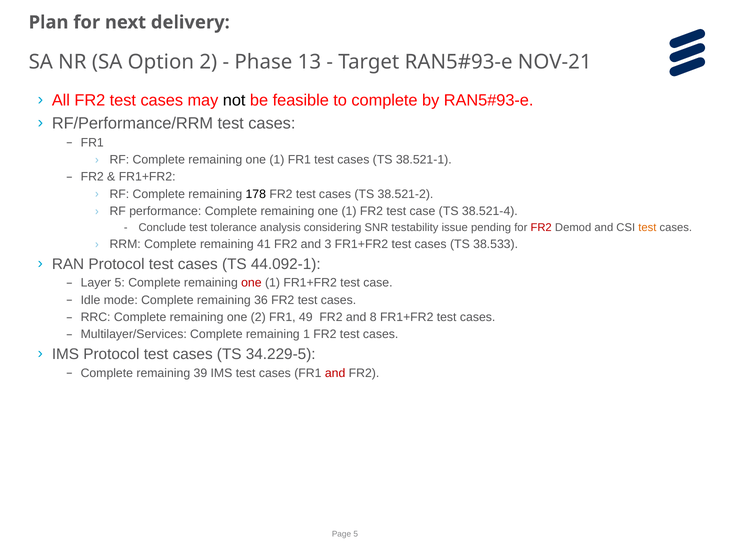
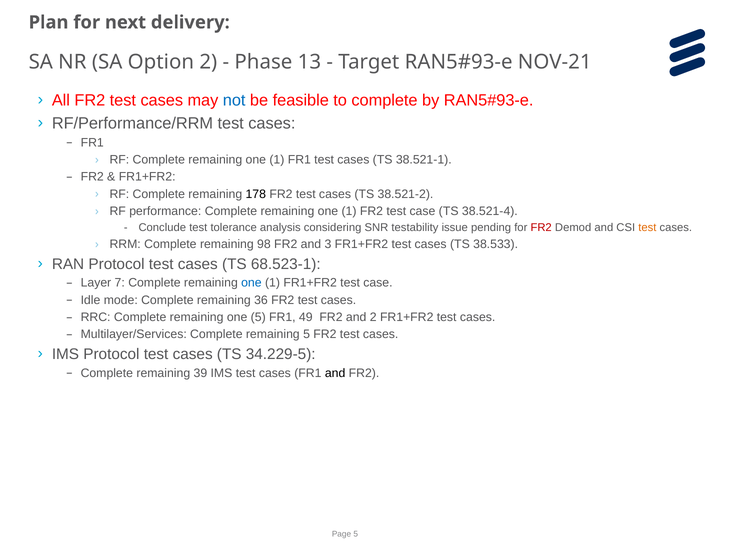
not colour: black -> blue
41: 41 -> 98
44.092-1: 44.092-1 -> 68.523-1
Layer 5: 5 -> 7
one at (251, 283) colour: red -> blue
one 2: 2 -> 5
and 8: 8 -> 2
remaining 1: 1 -> 5
and at (335, 373) colour: red -> black
